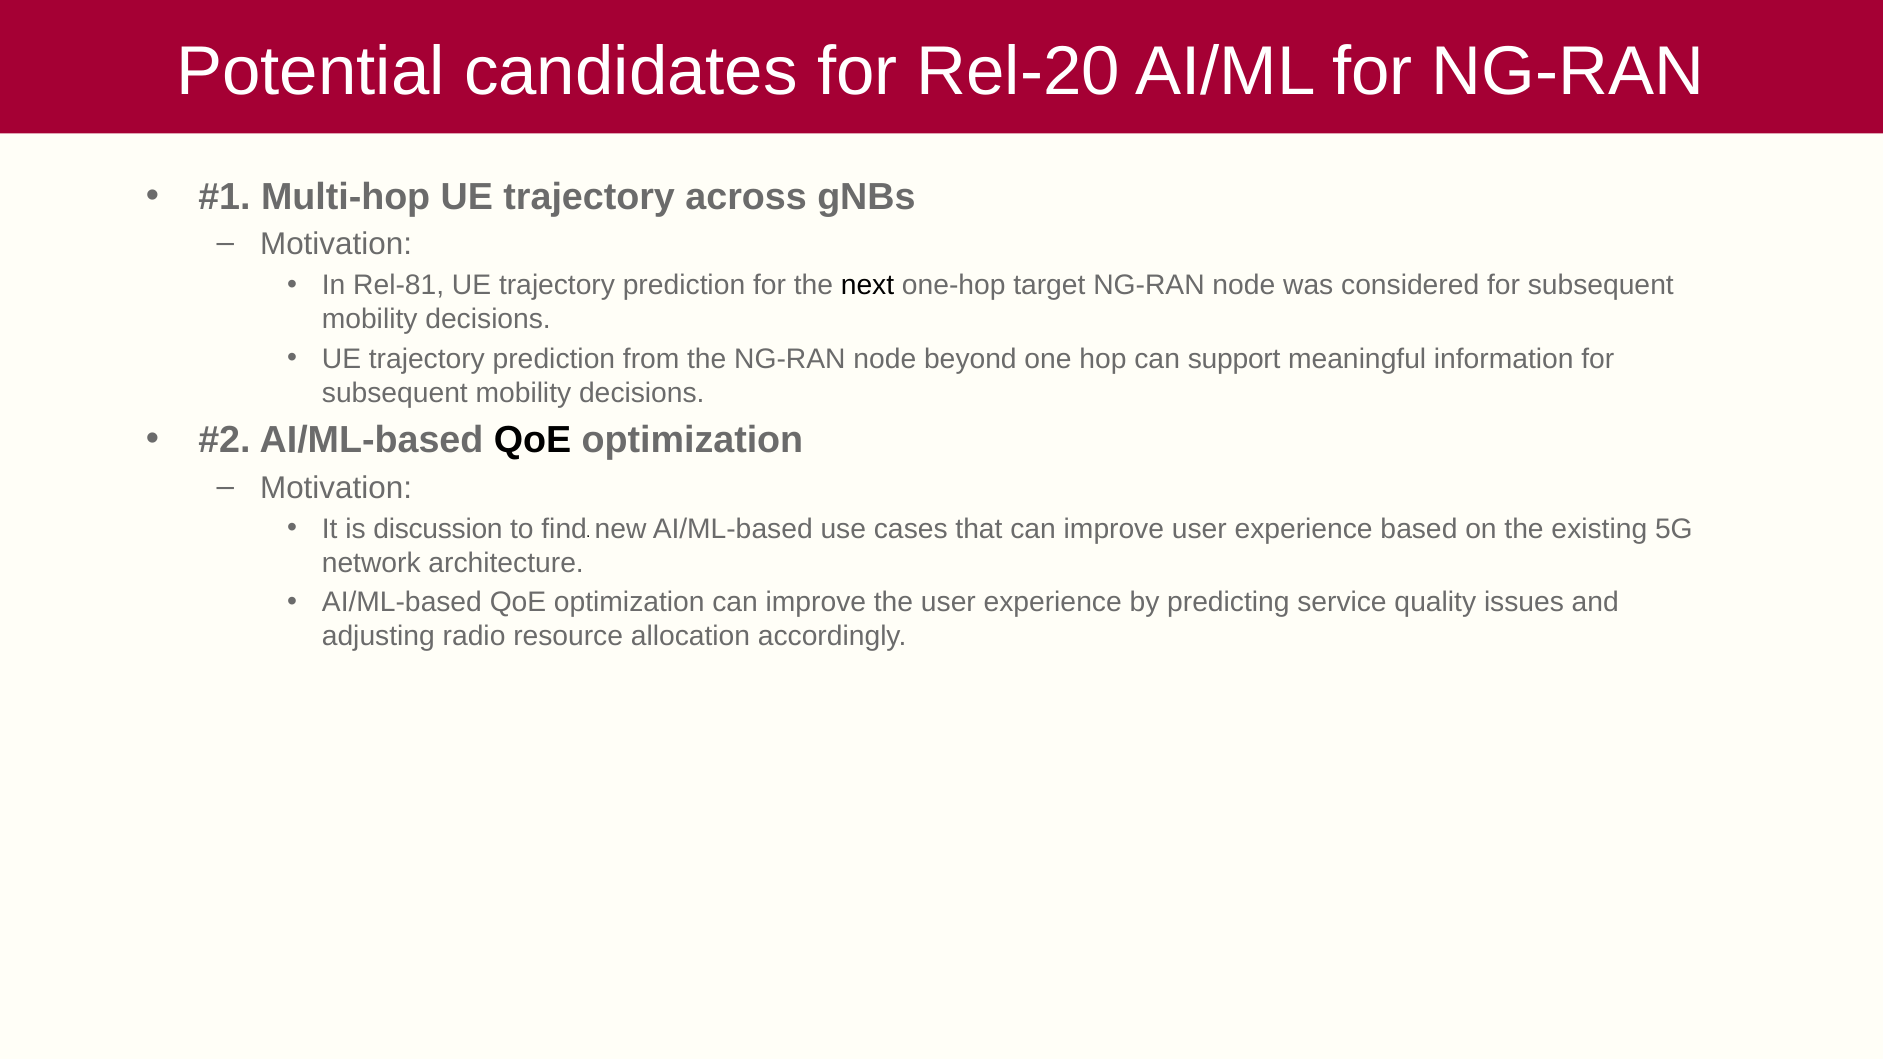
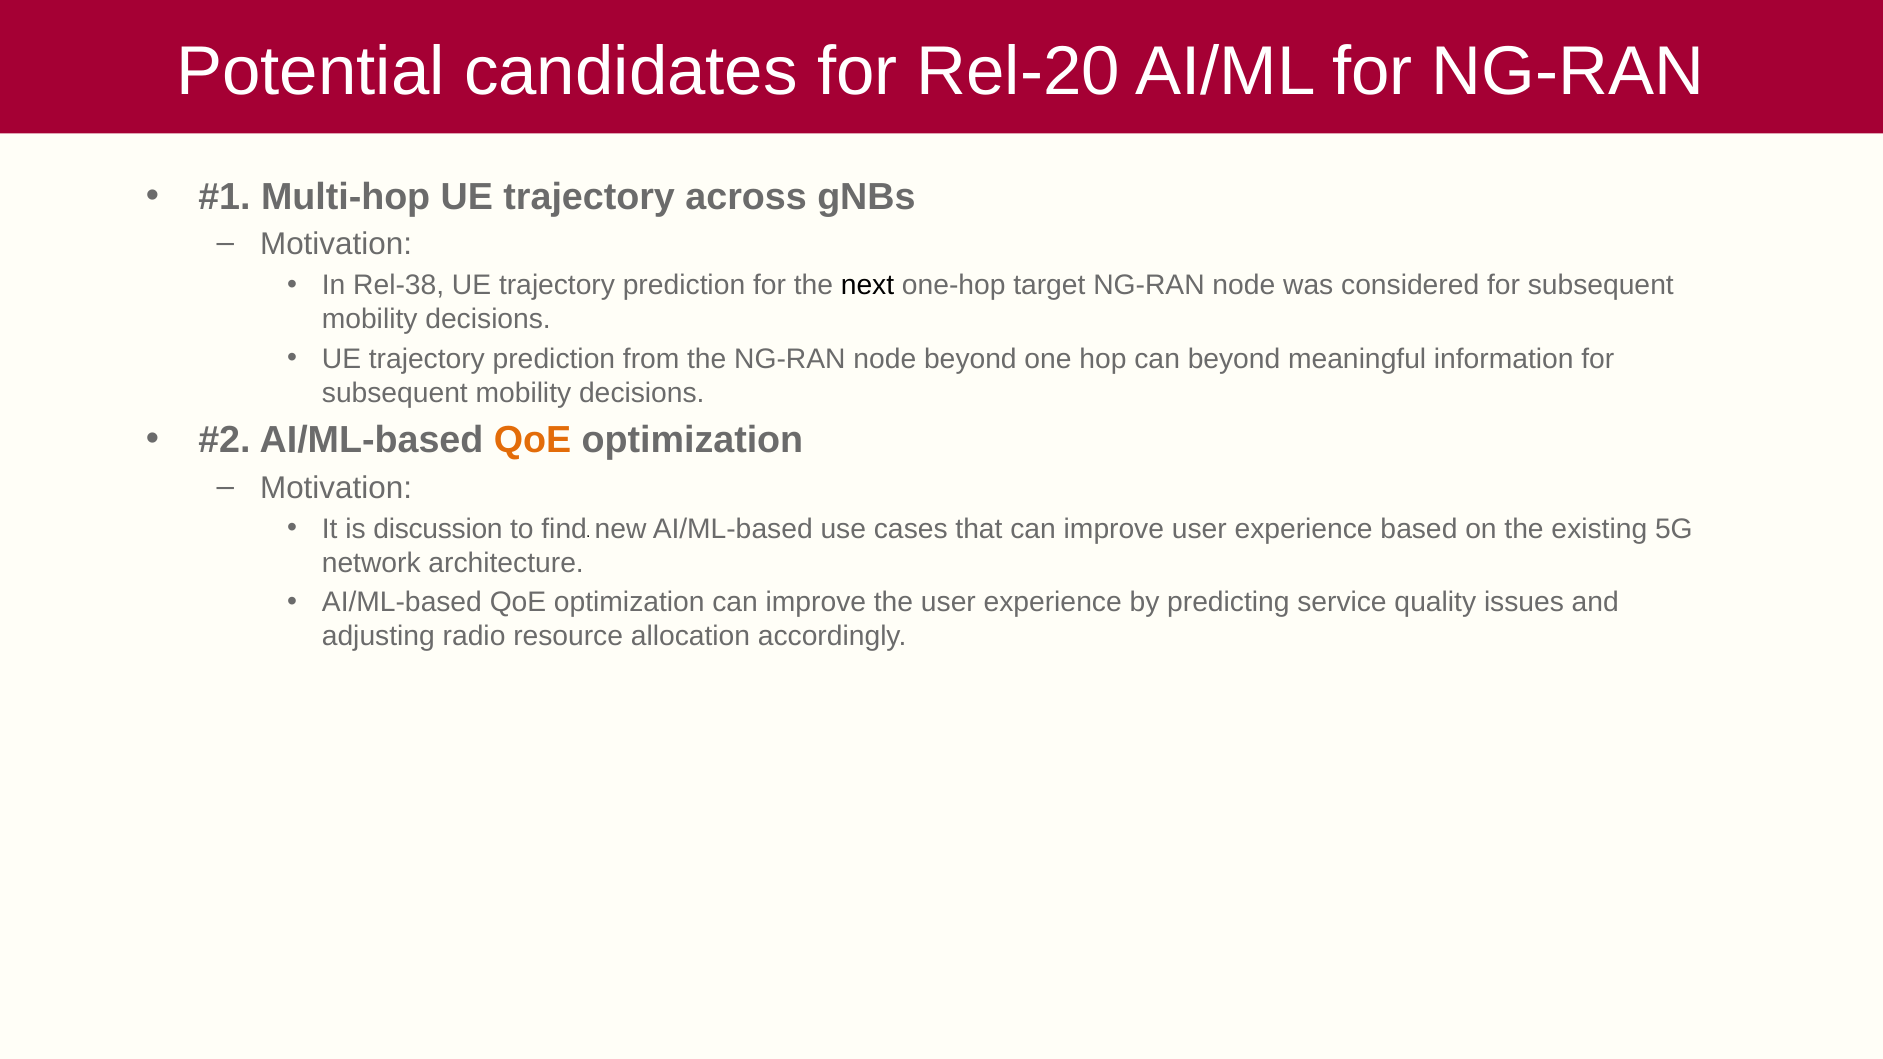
Rel-81: Rel-81 -> Rel-38
can support: support -> beyond
QoE at (532, 441) colour: black -> orange
